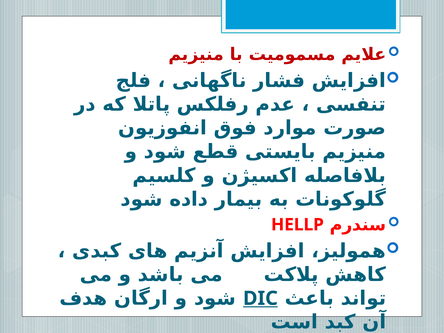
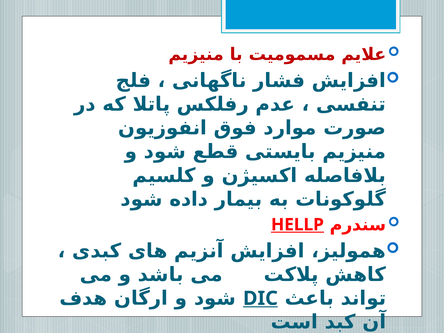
HELLP underline: none -> present
